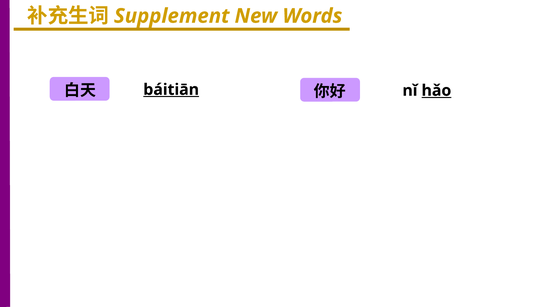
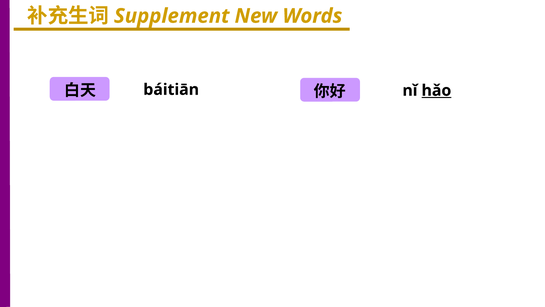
báitiān underline: present -> none
